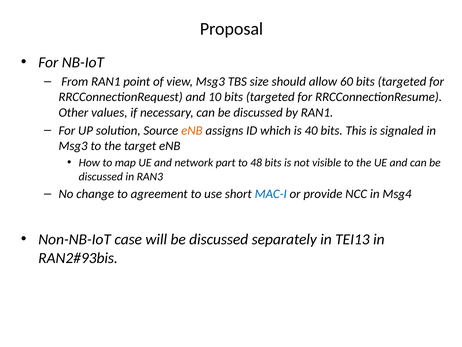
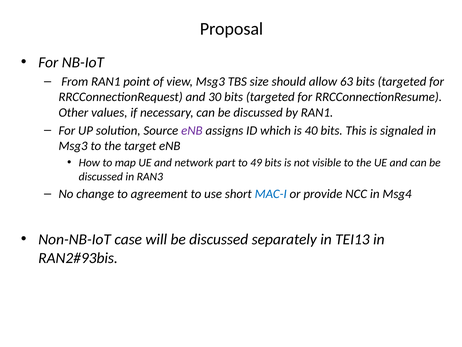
60: 60 -> 63
10: 10 -> 30
eNB at (192, 130) colour: orange -> purple
48: 48 -> 49
